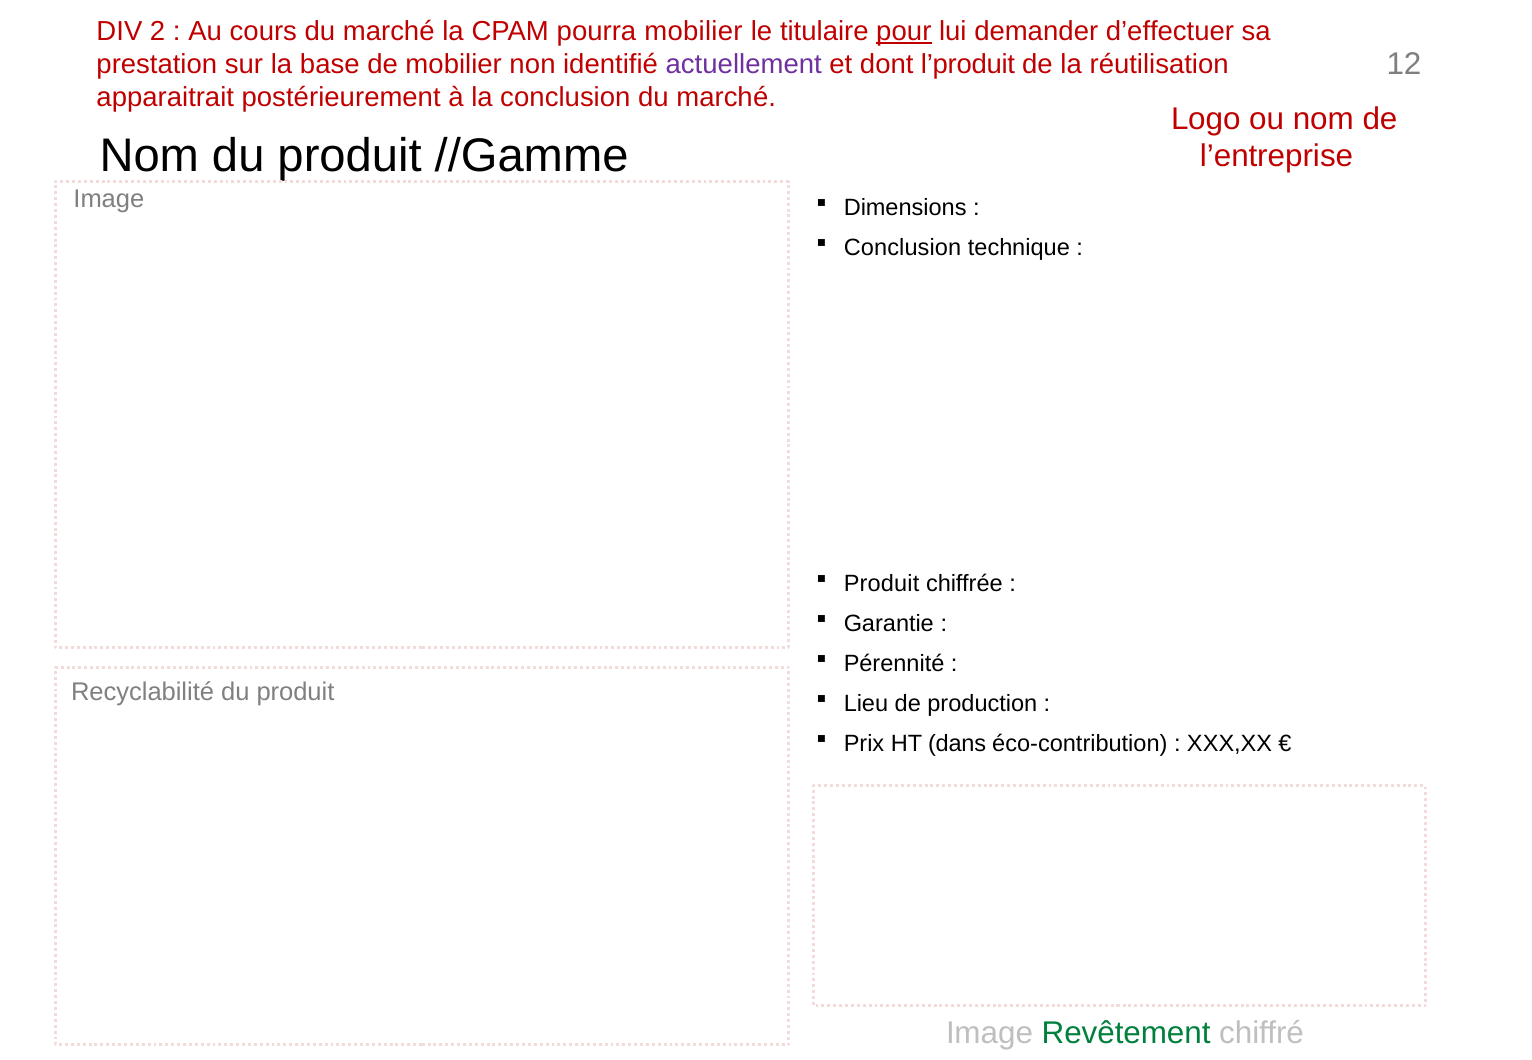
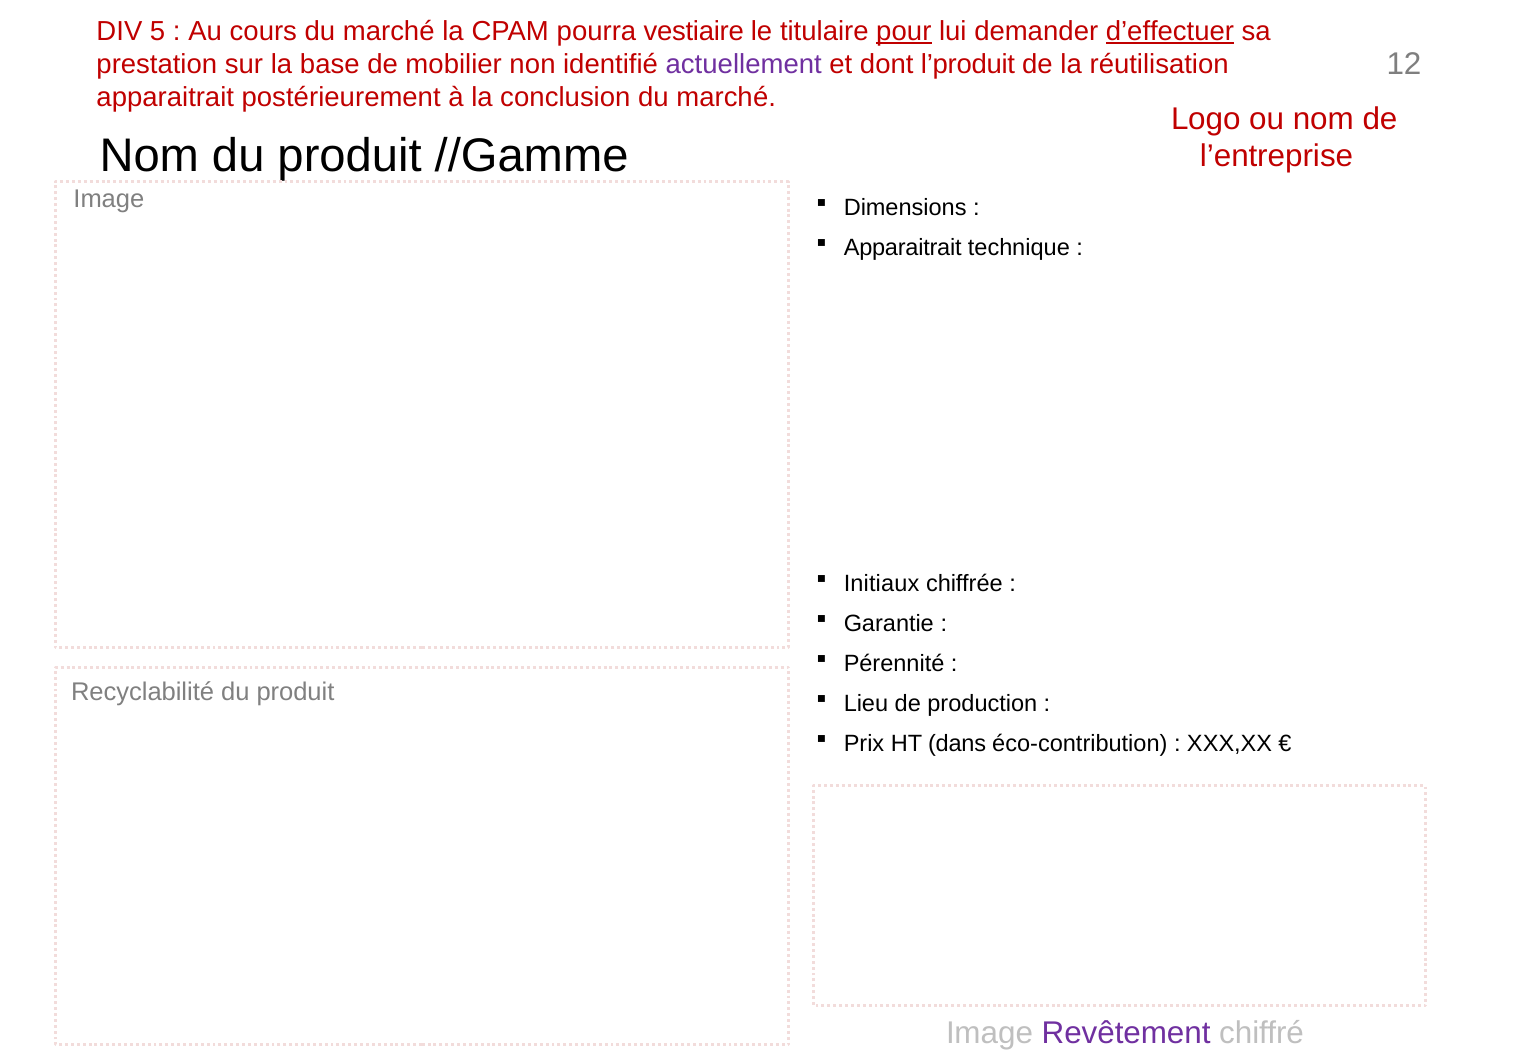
2: 2 -> 5
pourra mobilier: mobilier -> vestiaire
d’effectuer underline: none -> present
Conclusion at (903, 248): Conclusion -> Apparaitrait
Produit at (882, 584): Produit -> Initiaux
Revêtement colour: green -> purple
